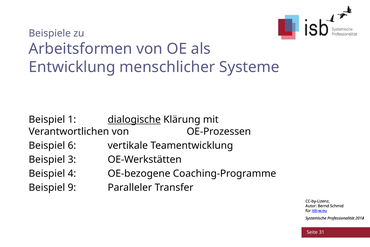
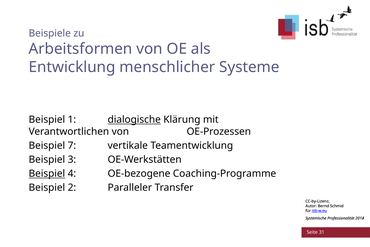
6: 6 -> 7
Beispiel at (47, 174) underline: none -> present
9: 9 -> 2
